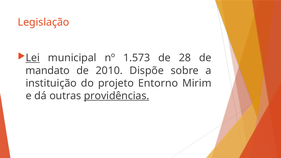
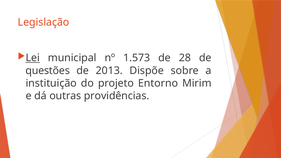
mandato: mandato -> questões
2010: 2010 -> 2013
providências underline: present -> none
